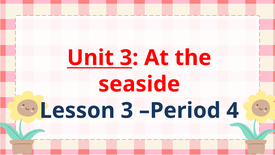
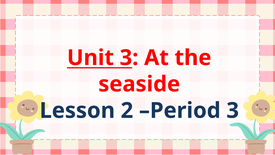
Lesson 3: 3 -> 2
Period 4: 4 -> 3
